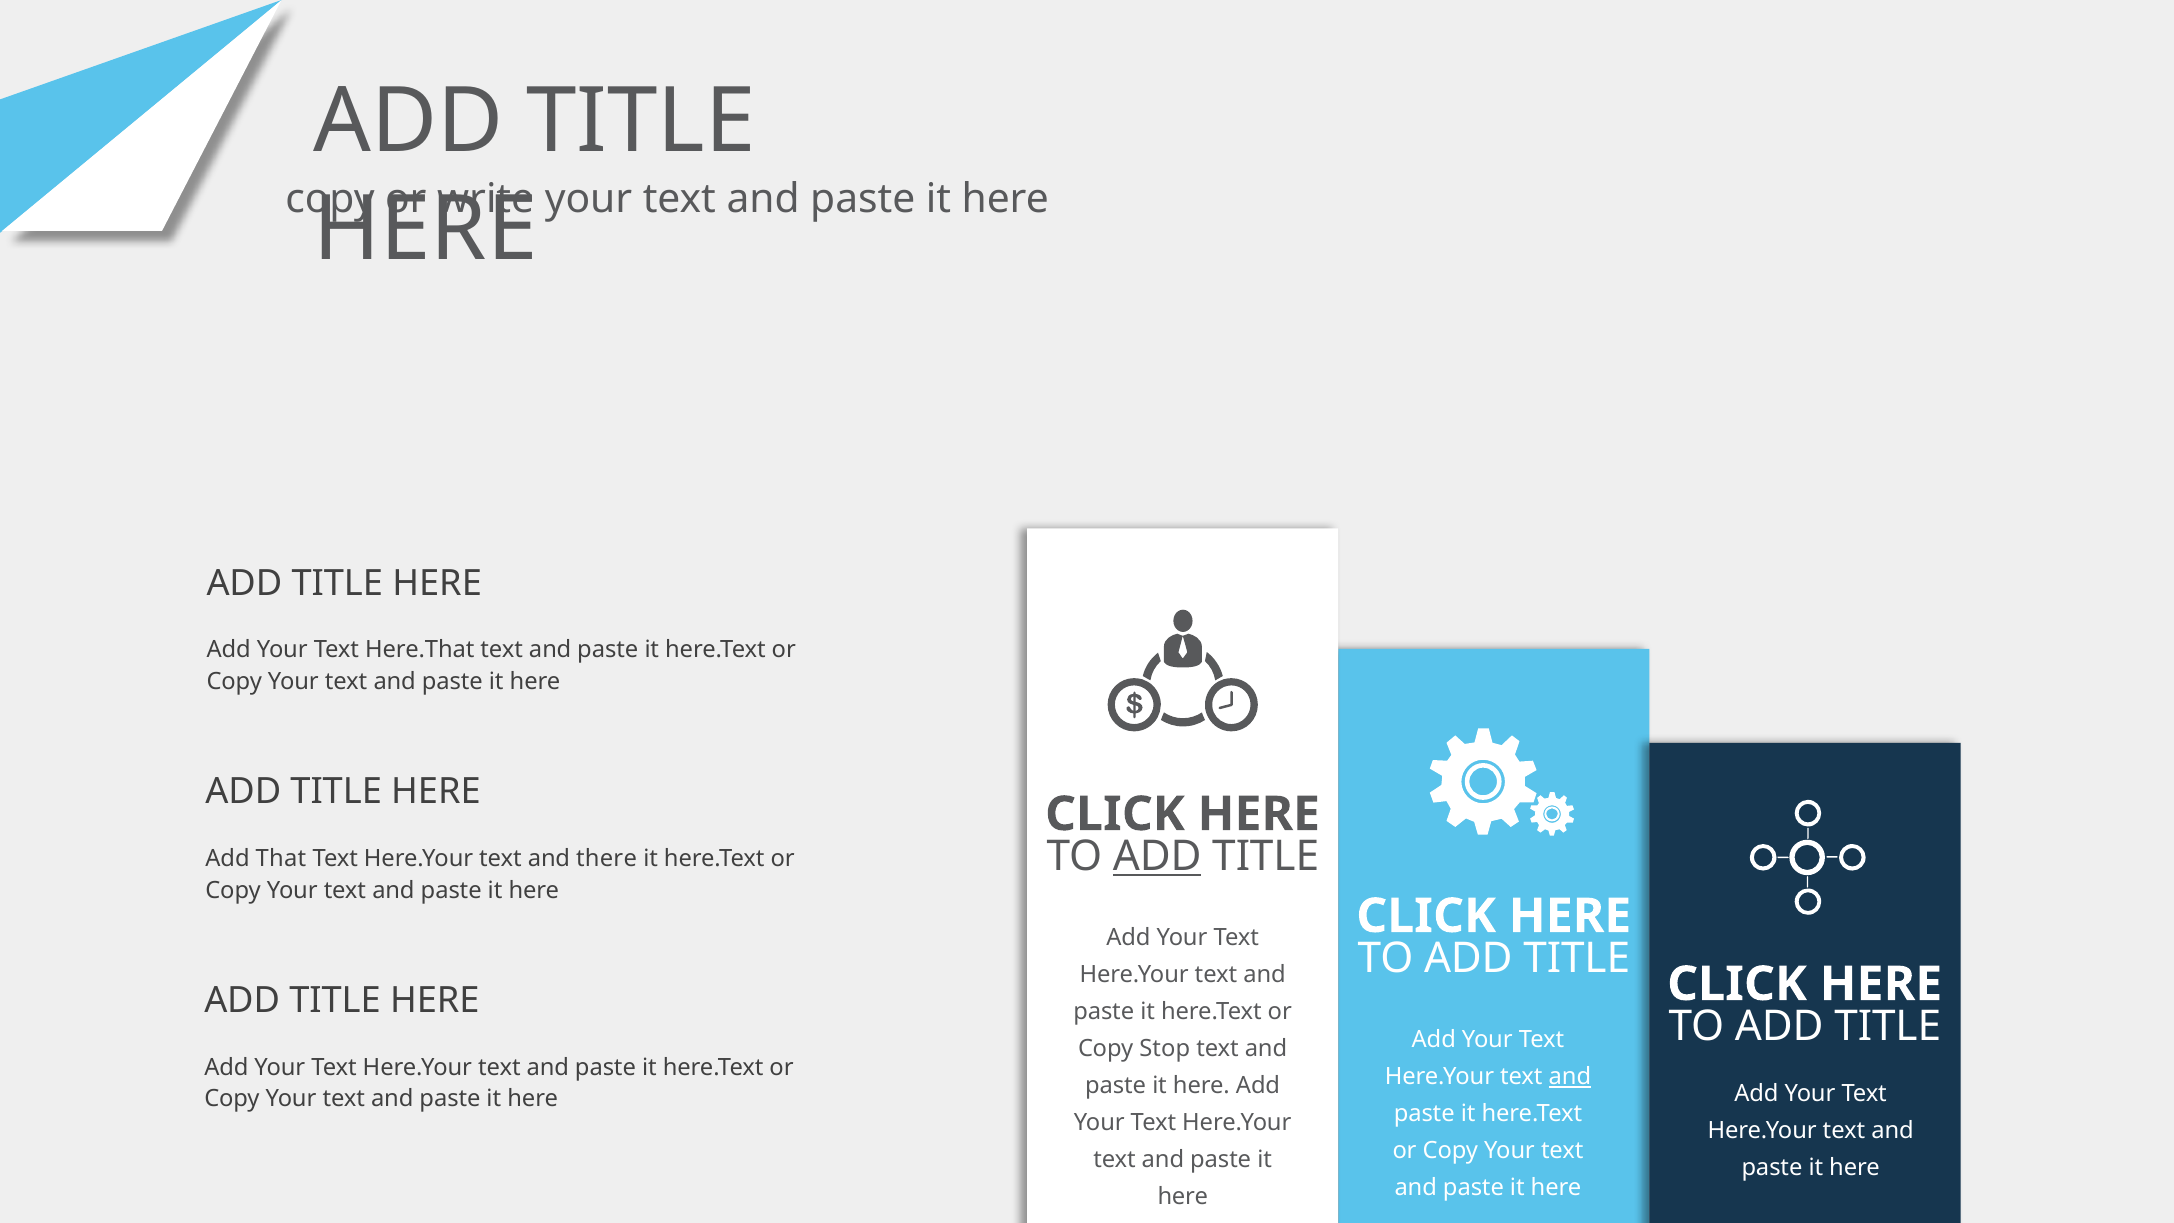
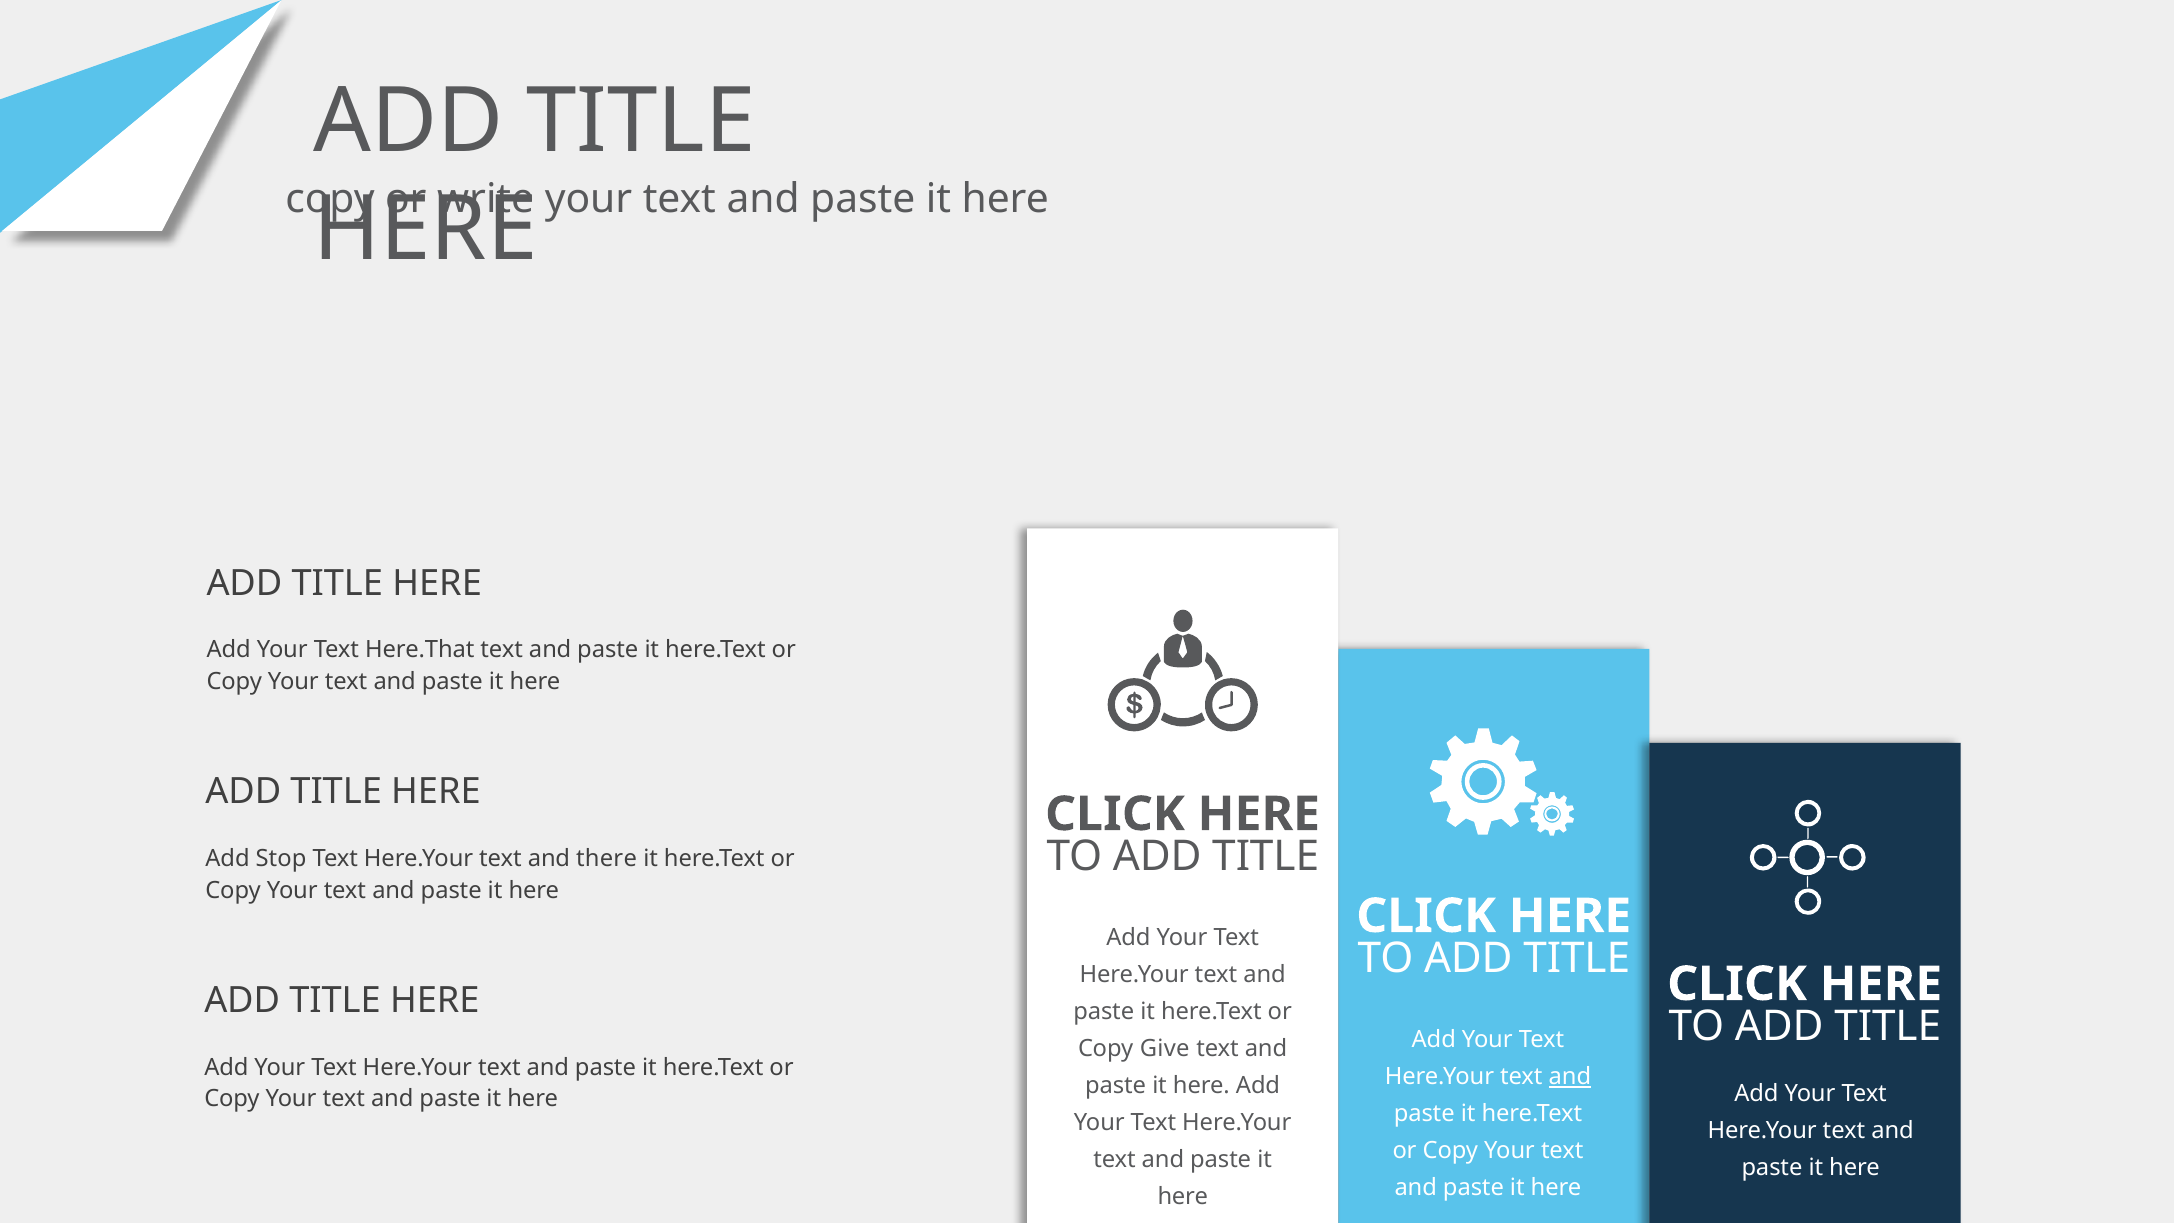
ADD at (1157, 856) underline: present -> none
That: That -> Stop
Stop: Stop -> Give
